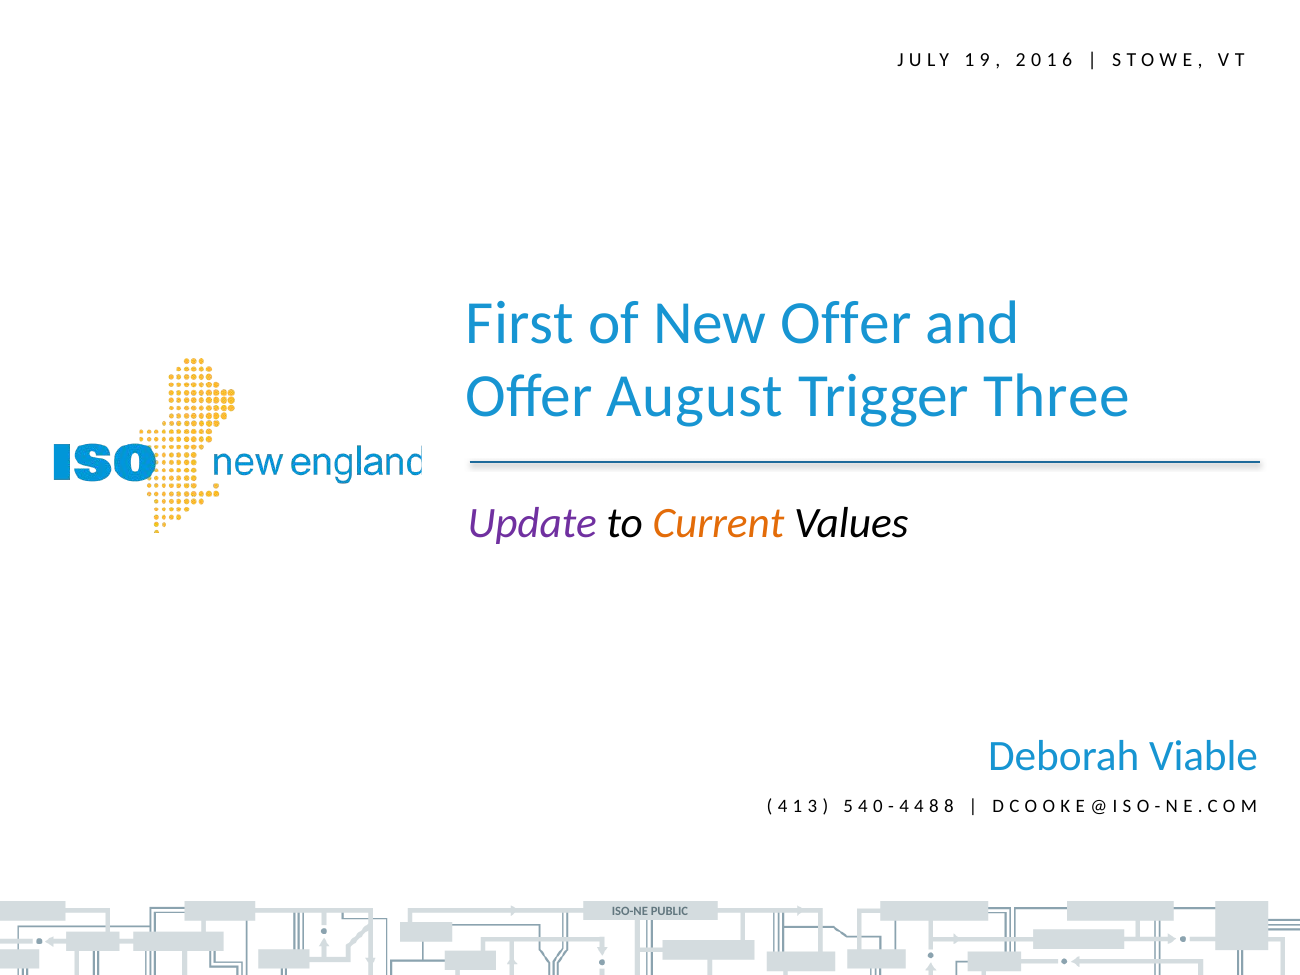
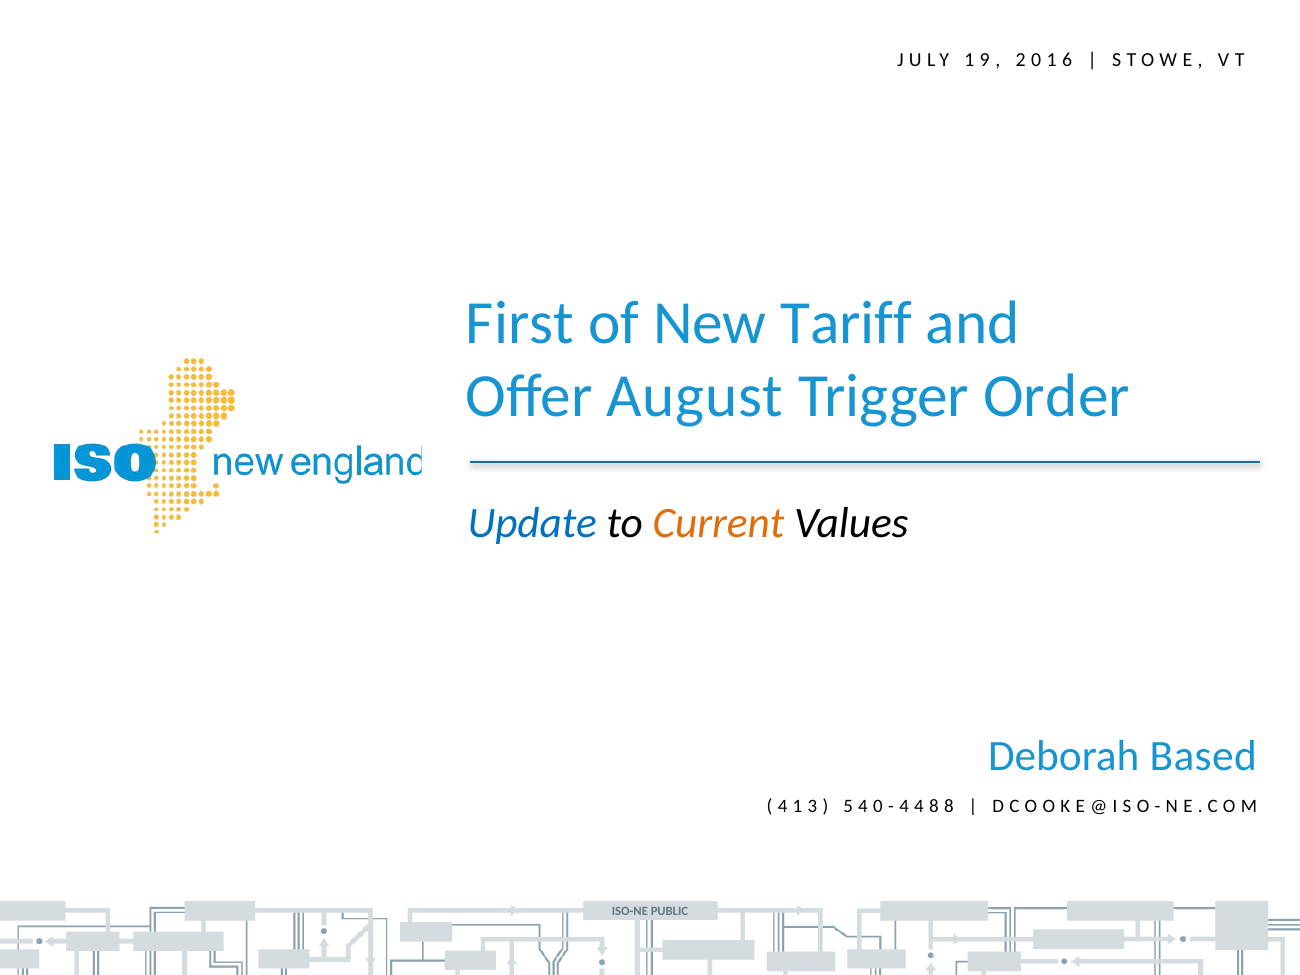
New Offer: Offer -> Tariff
Three: Three -> Order
Update colour: purple -> blue
Viable: Viable -> Based
